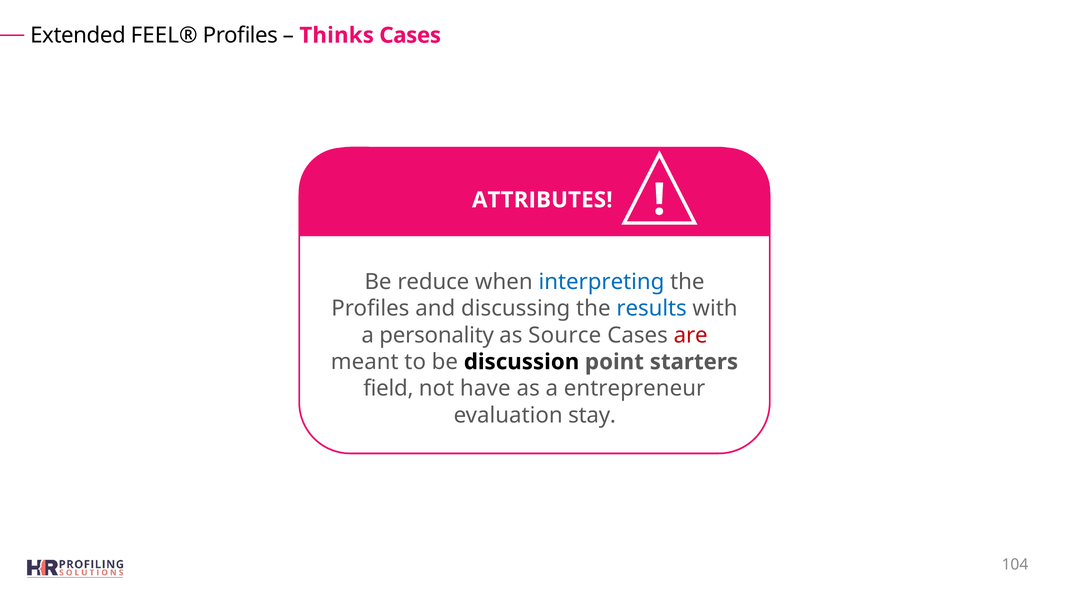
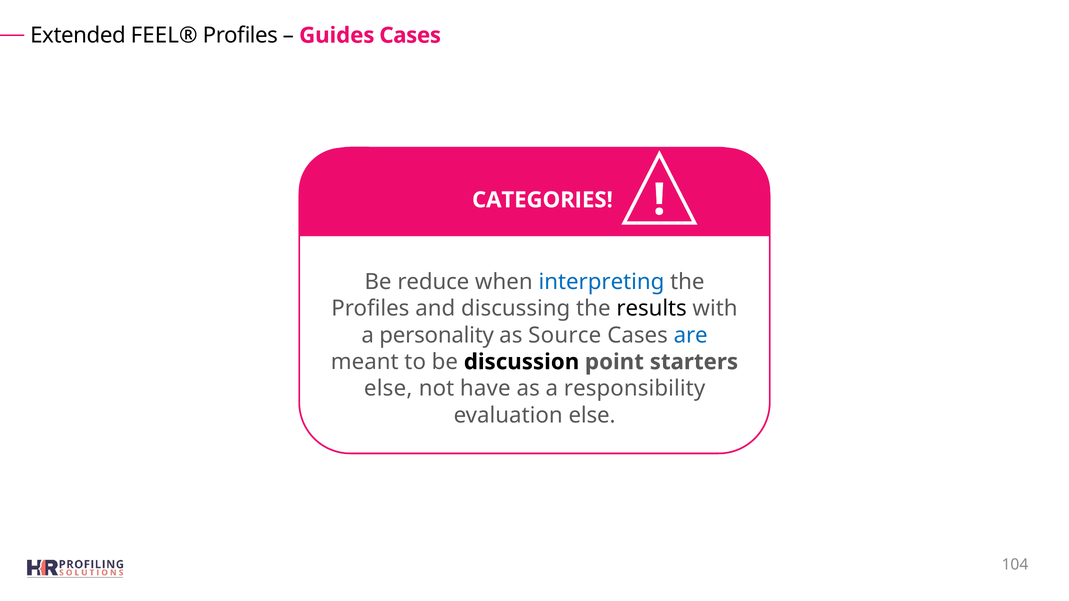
Thinks: Thinks -> Guides
ATTRIBUTES: ATTRIBUTES -> CATEGORIES
results colour: blue -> black
are colour: red -> blue
field at (388, 389): field -> else
entrepreneur: entrepreneur -> responsibility
evaluation stay: stay -> else
